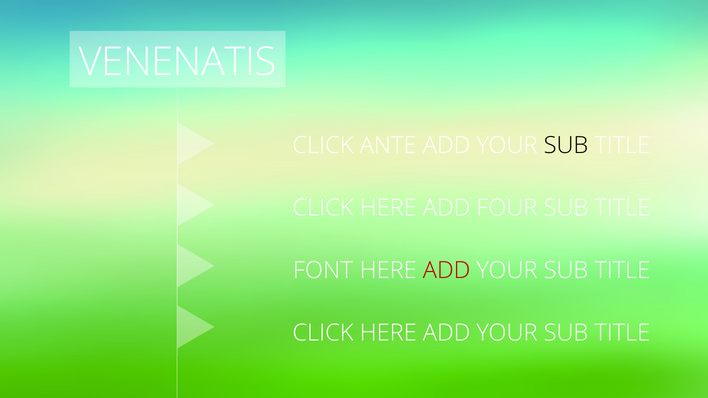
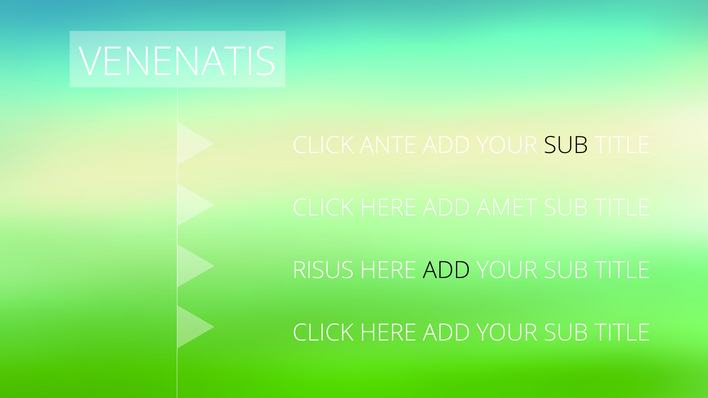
FOUR: FOUR -> AMET
FONT: FONT -> RISUS
ADD at (447, 271) colour: red -> black
